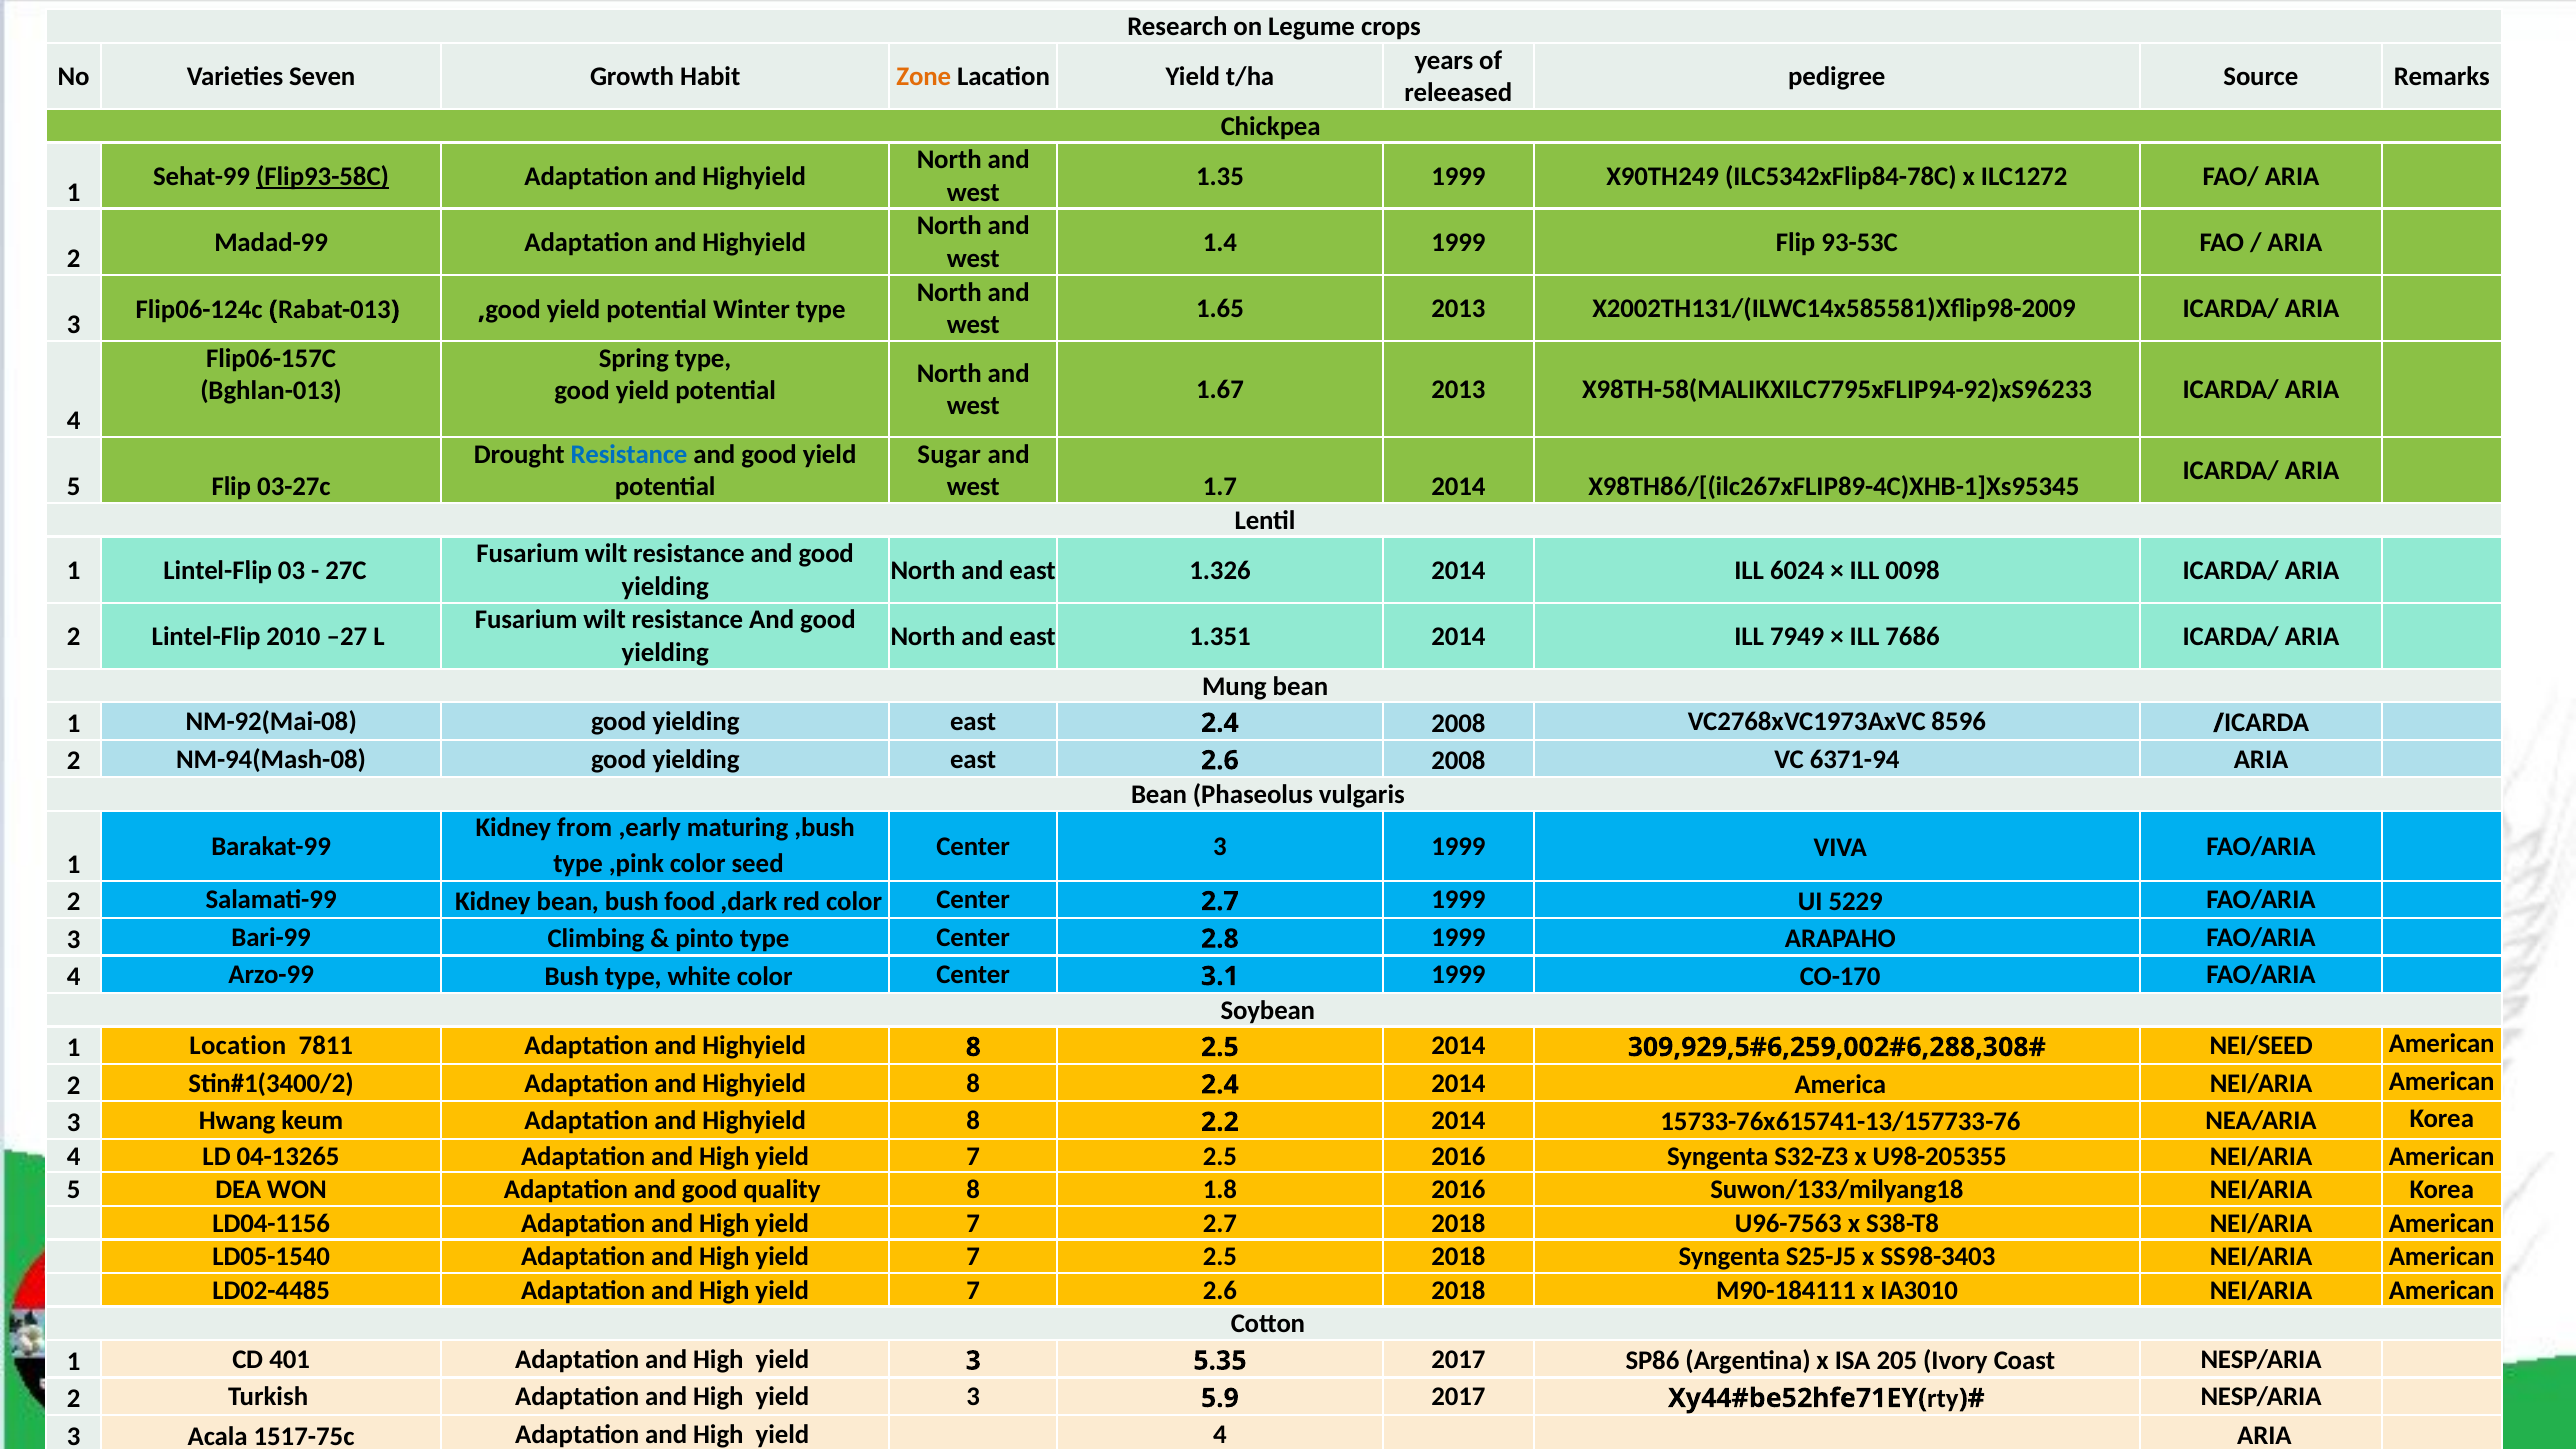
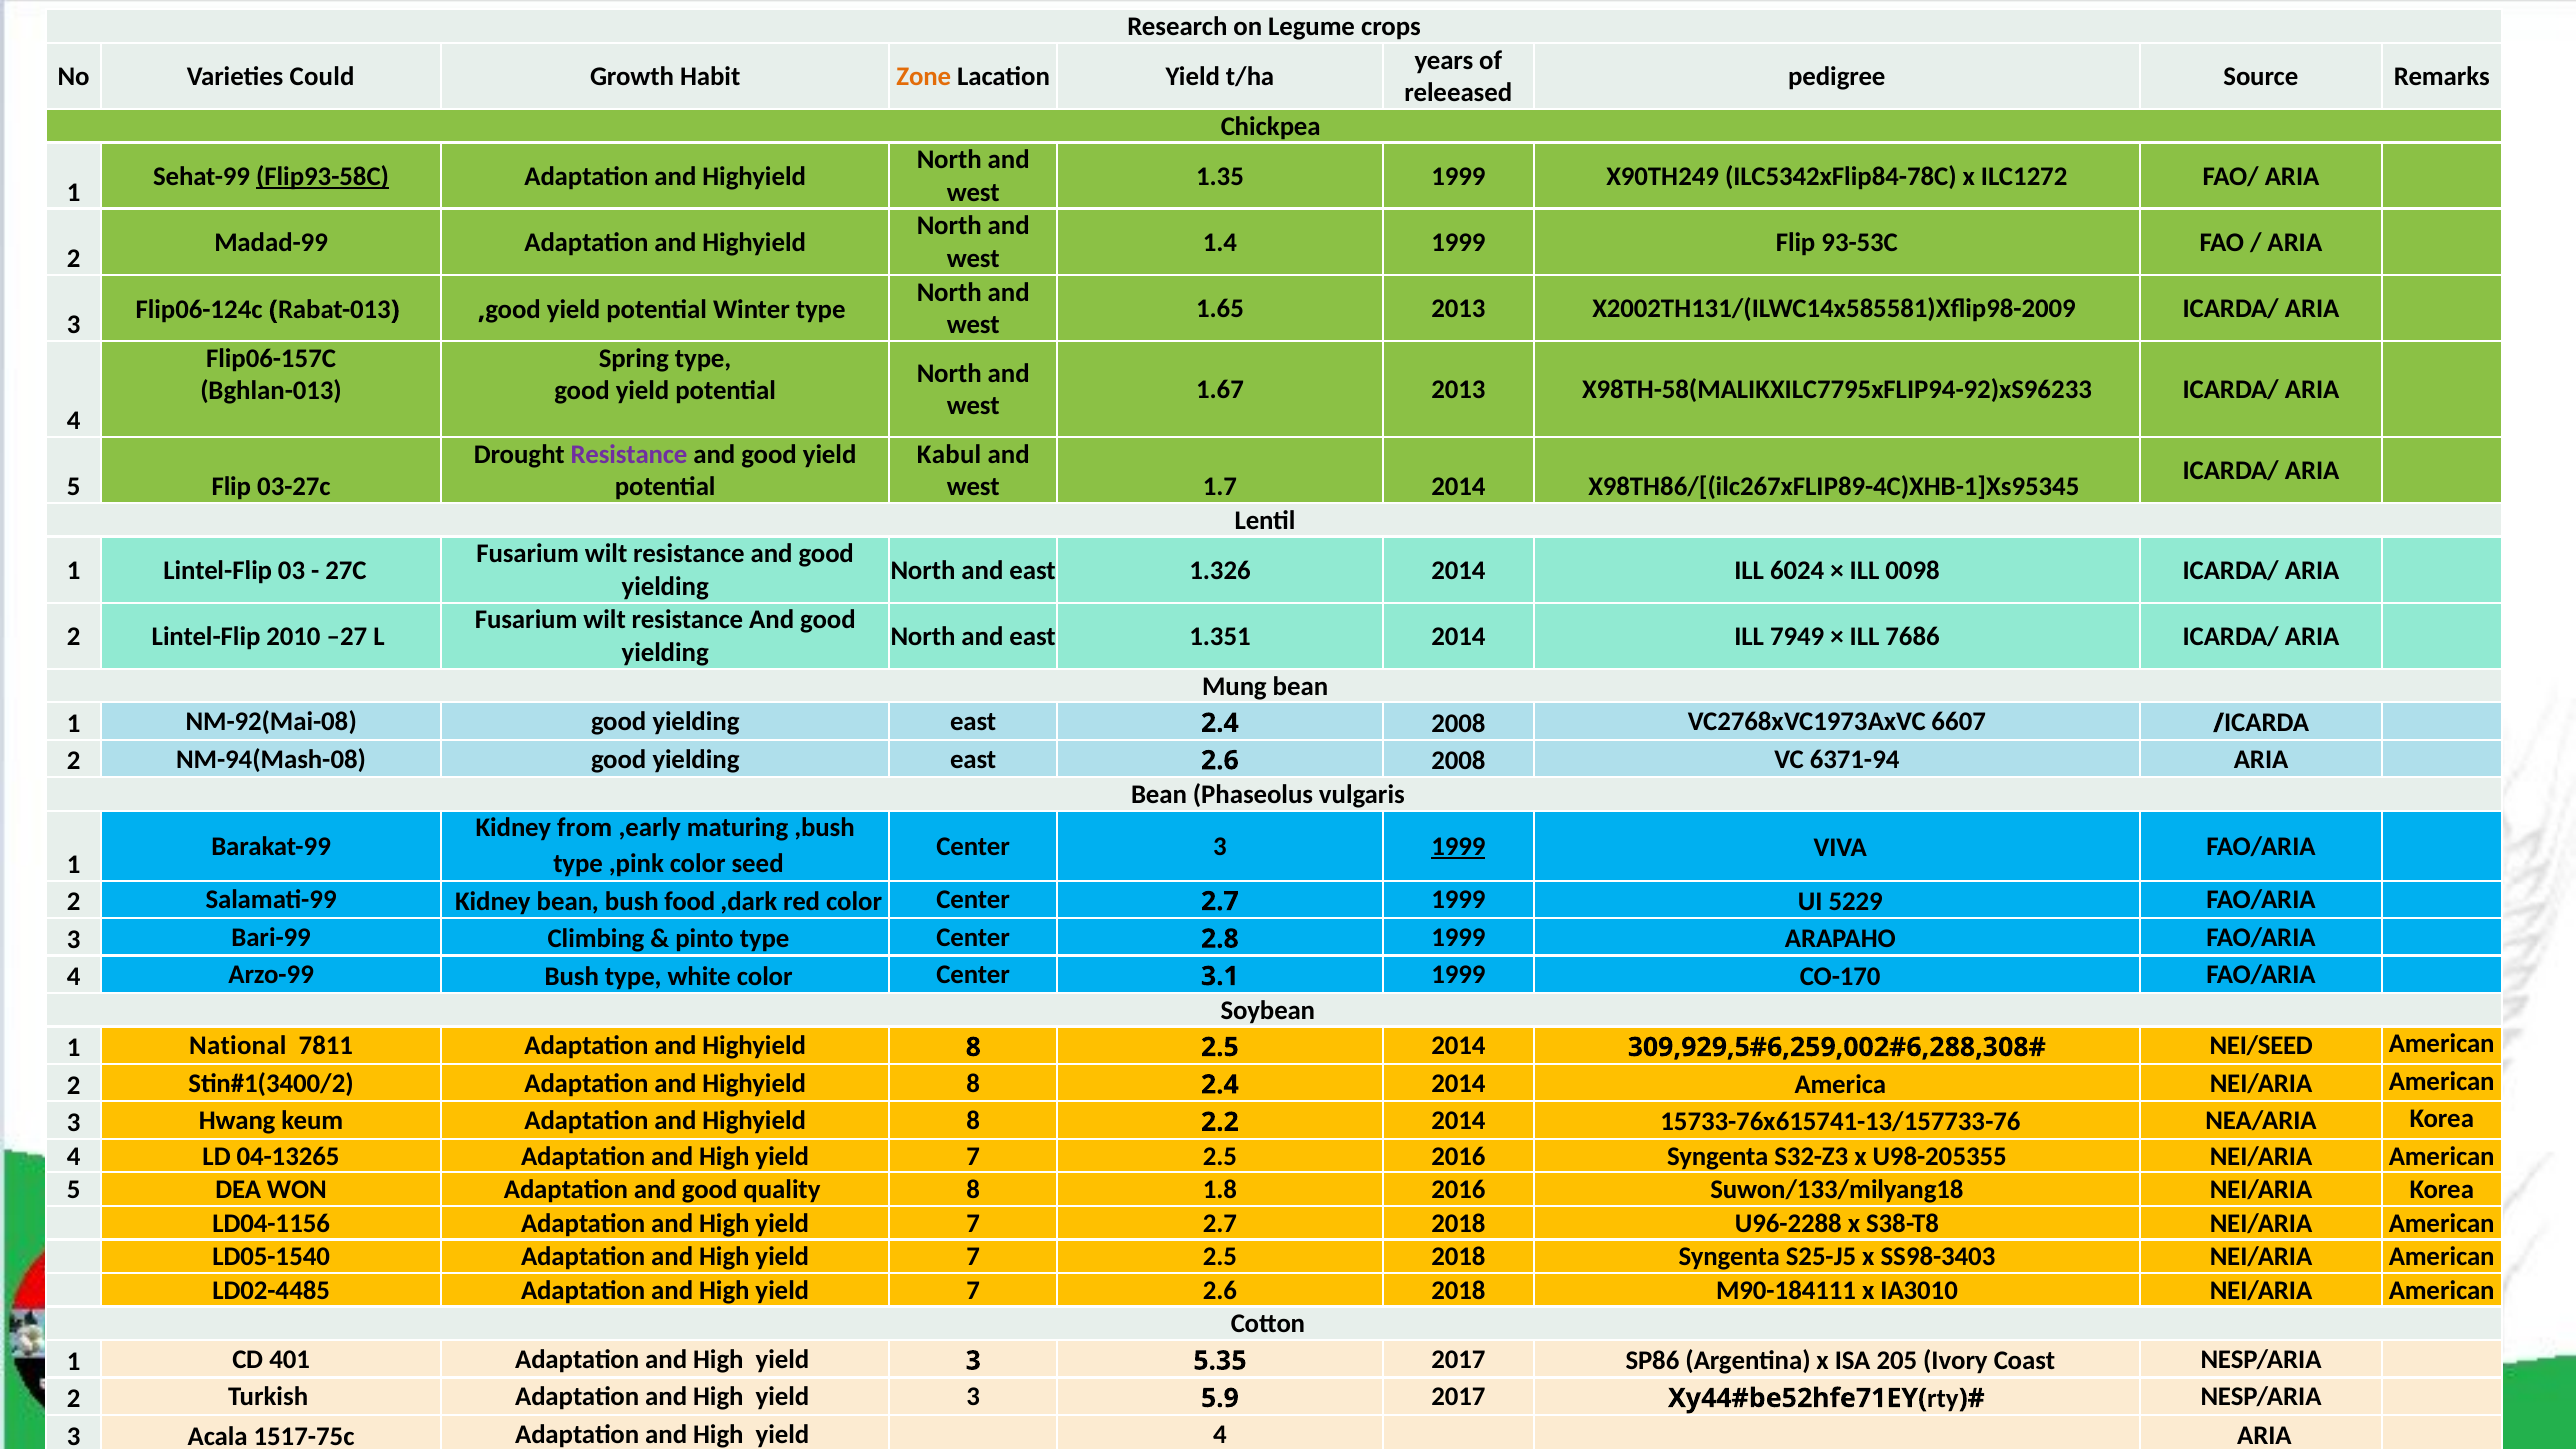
Seven: Seven -> Could
Resistance at (629, 454) colour: blue -> purple
Sugar: Sugar -> Kabul
8596: 8596 -> 6607
1999 at (1458, 846) underline: none -> present
Location: Location -> National
U96-7563: U96-7563 -> U96-2288
